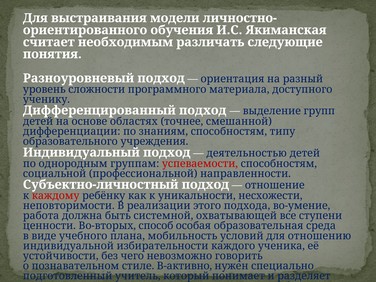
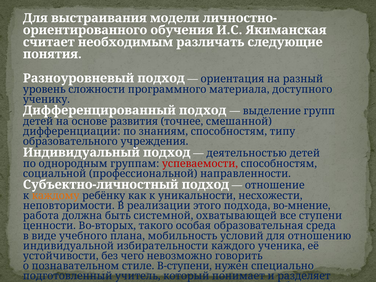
областях: областях -> развития
каждому colour: red -> orange
во-умение: во-умение -> во-мнение
способ: способ -> такого
В-активно: В-активно -> В-ступени
